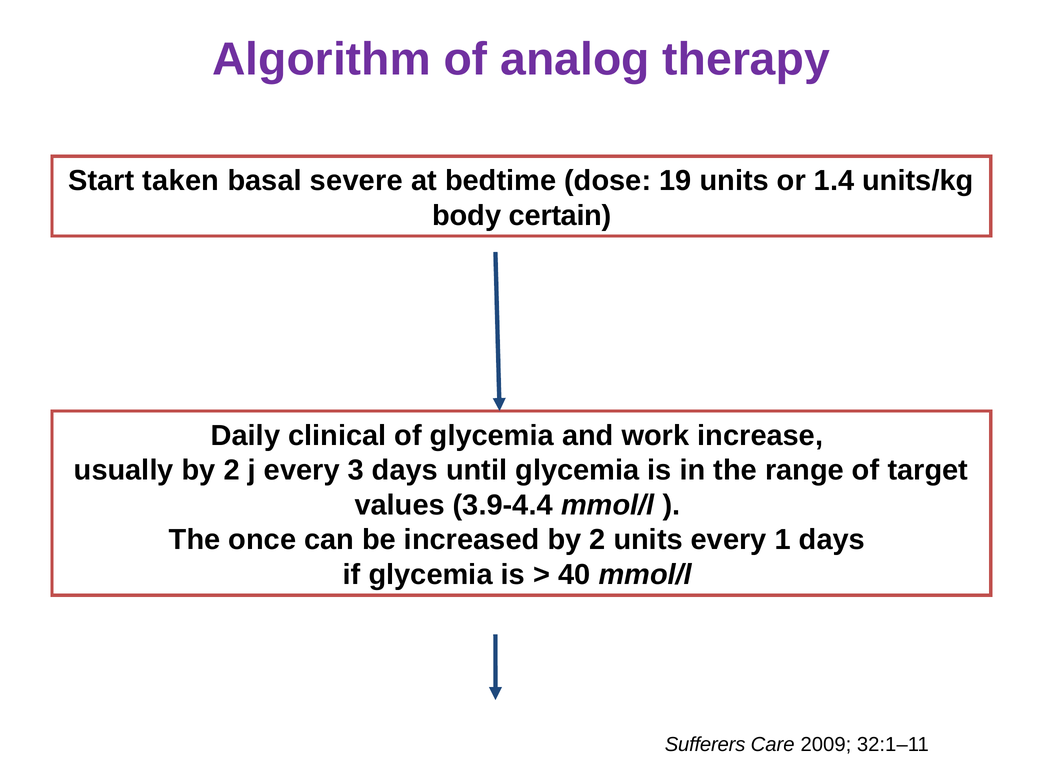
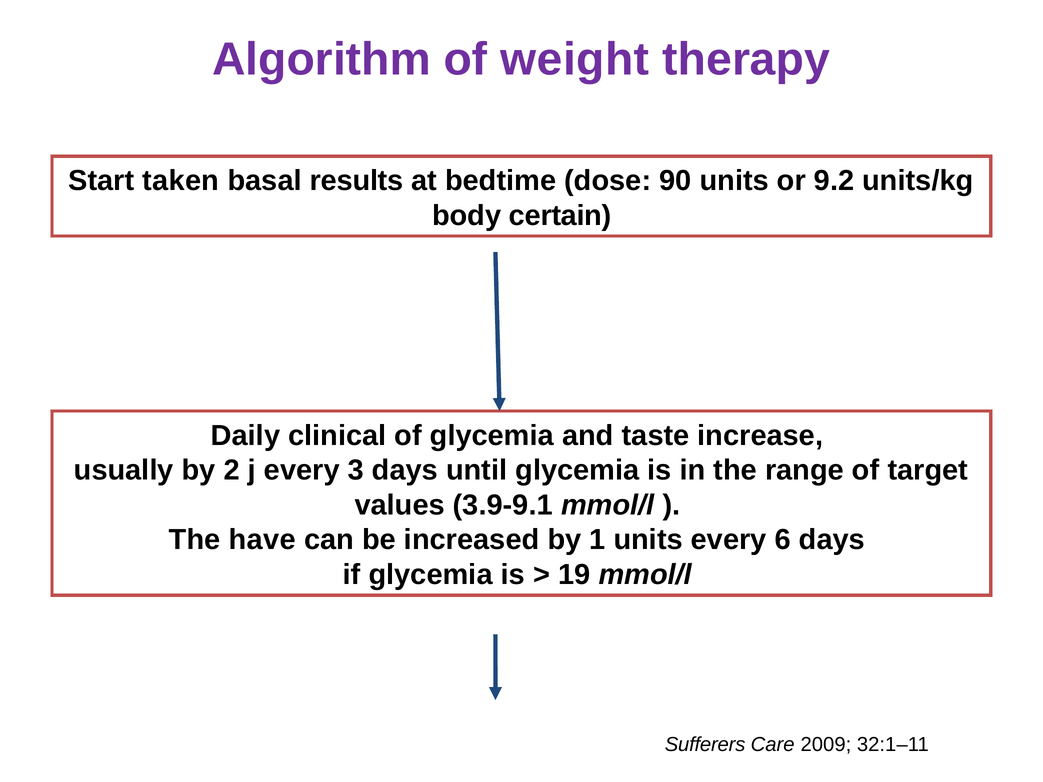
analog: analog -> weight
severe: severe -> results
19: 19 -> 90
1.4: 1.4 -> 9.2
work: work -> taste
3.9-4.4: 3.9-4.4 -> 3.9-9.1
once: once -> have
increased by 2: 2 -> 1
1: 1 -> 6
40: 40 -> 19
